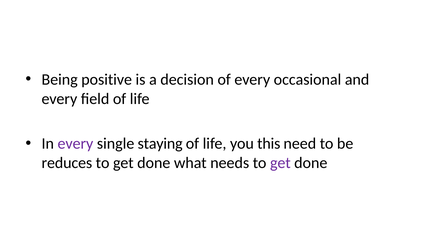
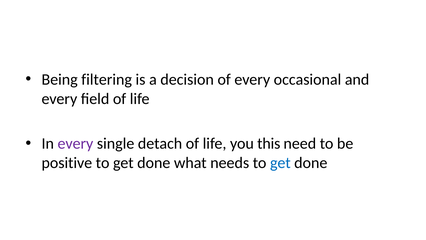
positive: positive -> filtering
staying: staying -> detach
reduces: reduces -> positive
get at (280, 163) colour: purple -> blue
